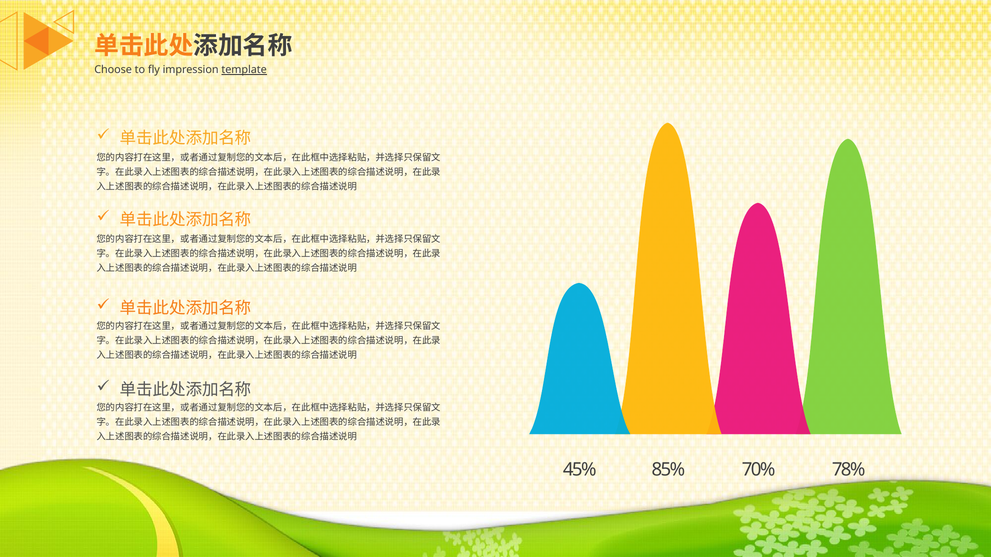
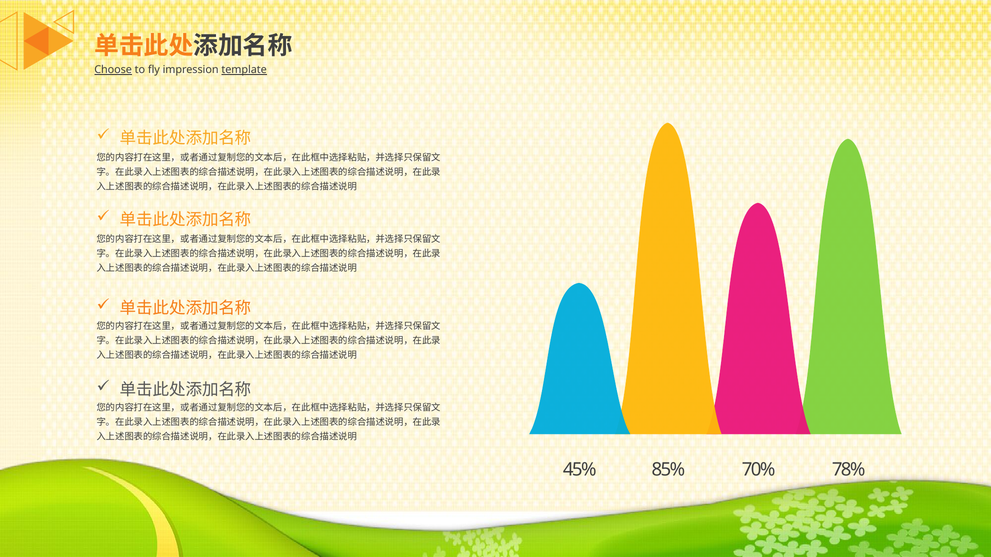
Choose underline: none -> present
